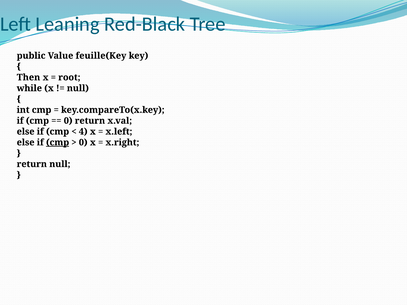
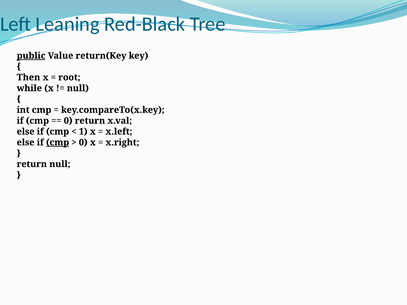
public underline: none -> present
feuille(Key: feuille(Key -> return(Key
4: 4 -> 1
